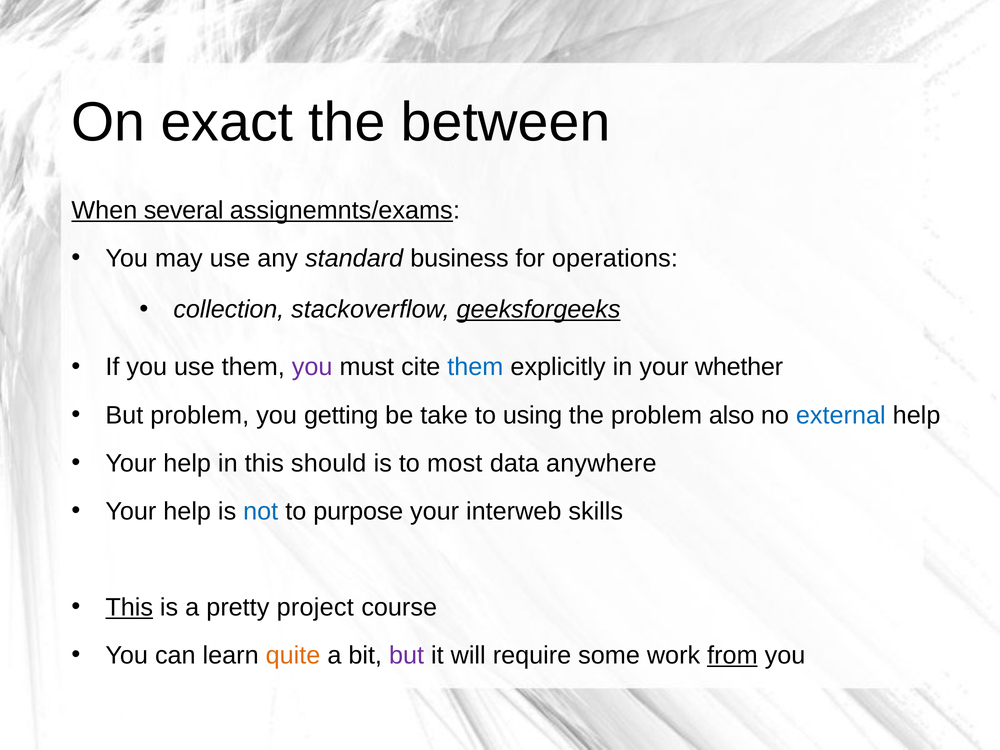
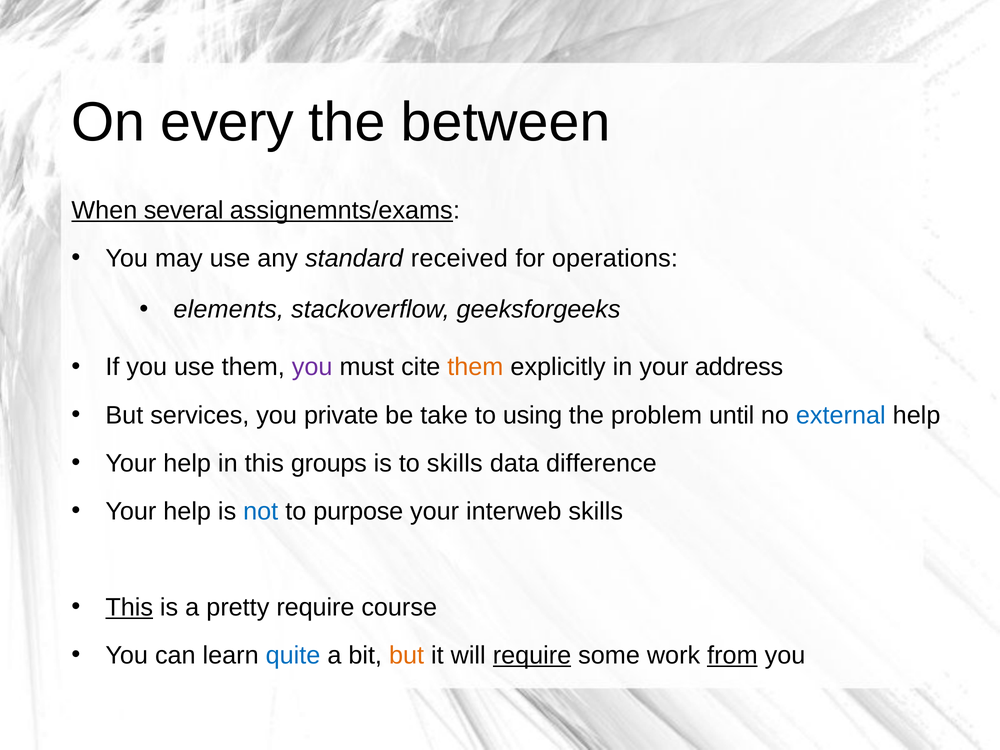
exact: exact -> every
business: business -> received
collection: collection -> elements
geeksforgeeks underline: present -> none
them at (475, 367) colour: blue -> orange
whether: whether -> address
But problem: problem -> services
getting: getting -> private
also: also -> until
should: should -> groups
to most: most -> skills
anywhere: anywhere -> difference
pretty project: project -> require
quite colour: orange -> blue
but at (407, 655) colour: purple -> orange
require at (532, 655) underline: none -> present
